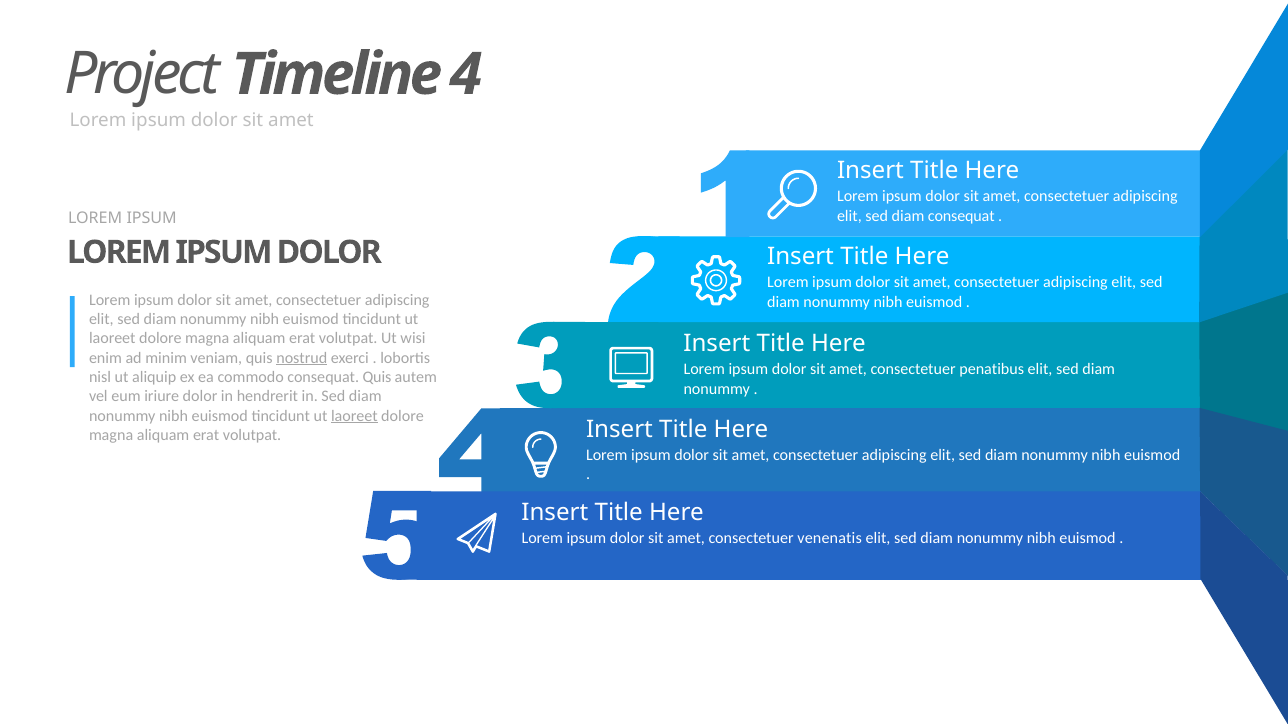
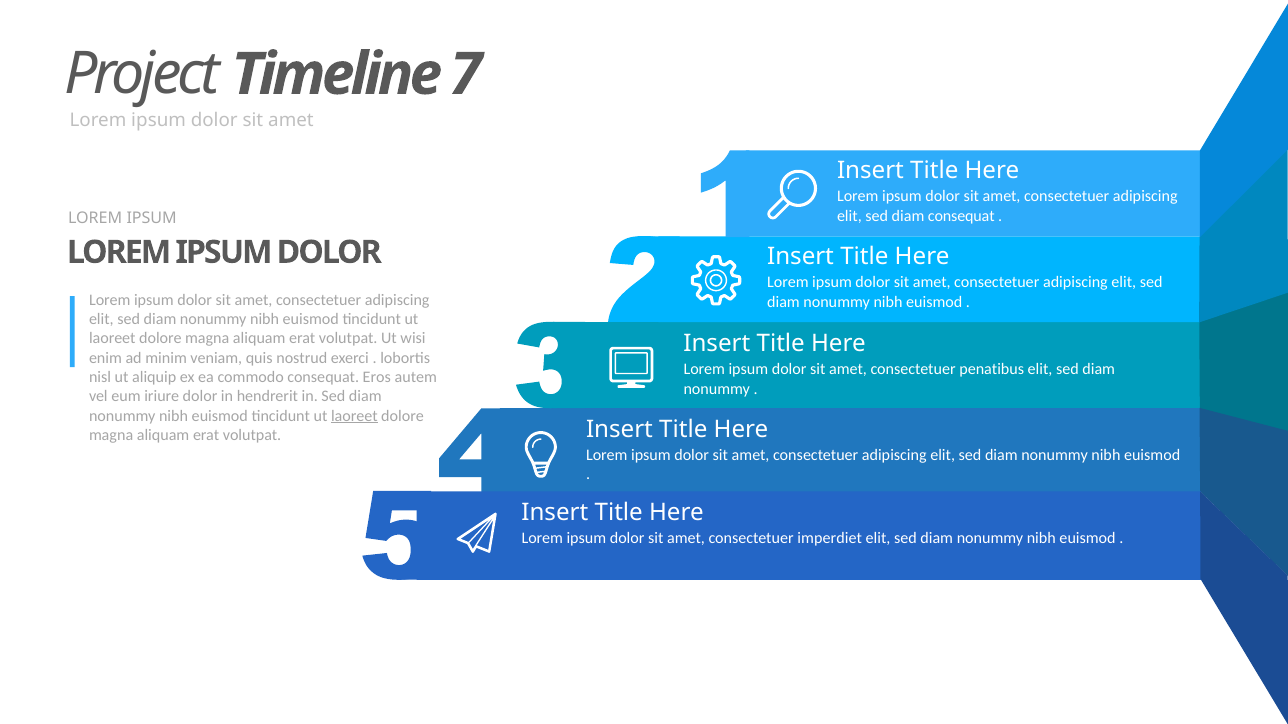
4: 4 -> 7
nostrud underline: present -> none
consequat Quis: Quis -> Eros
venenatis: venenatis -> imperdiet
